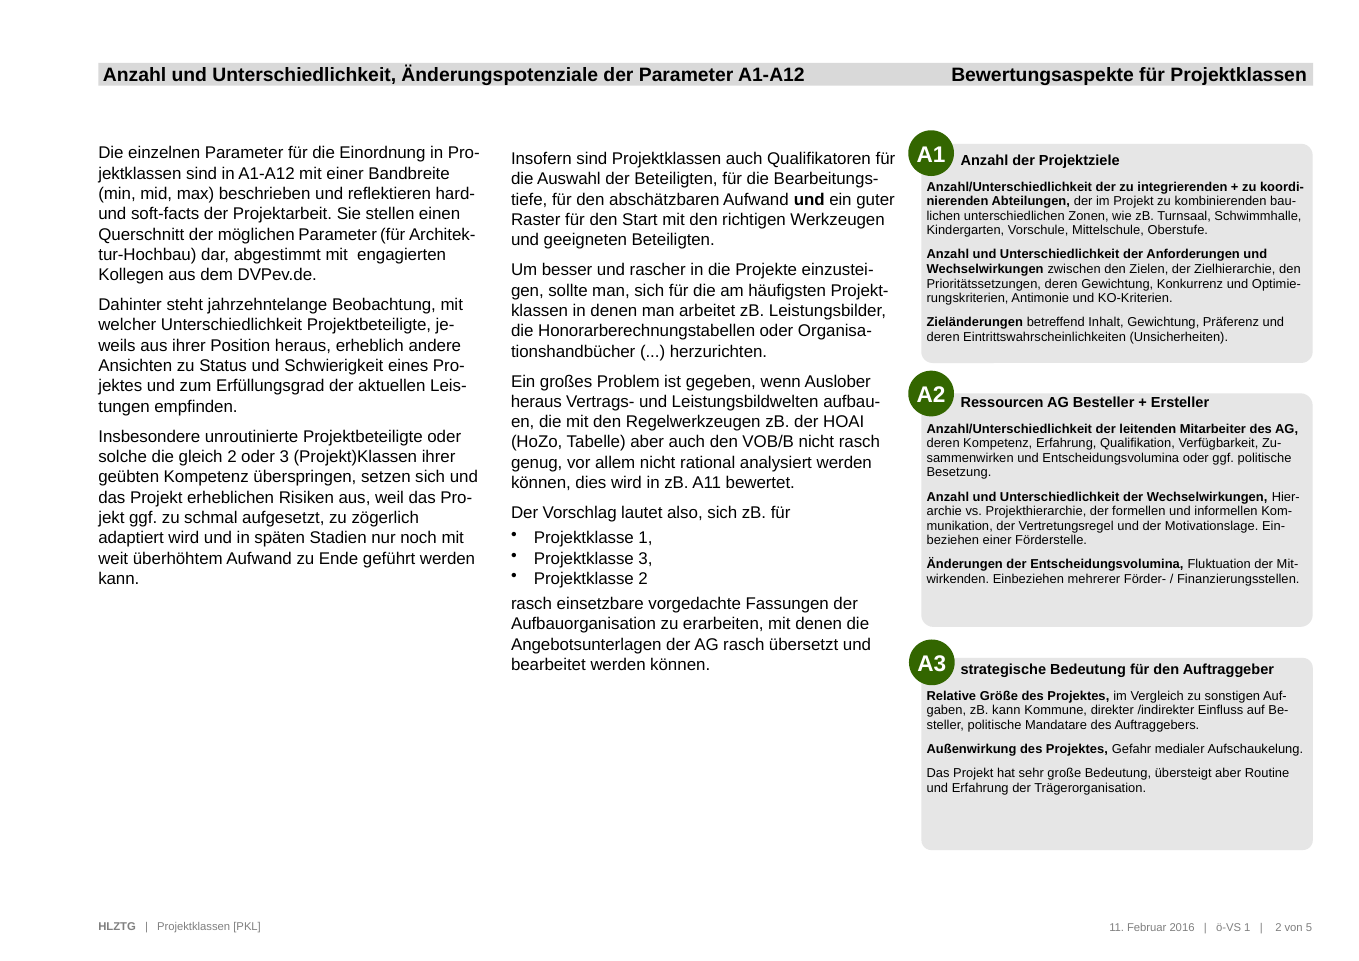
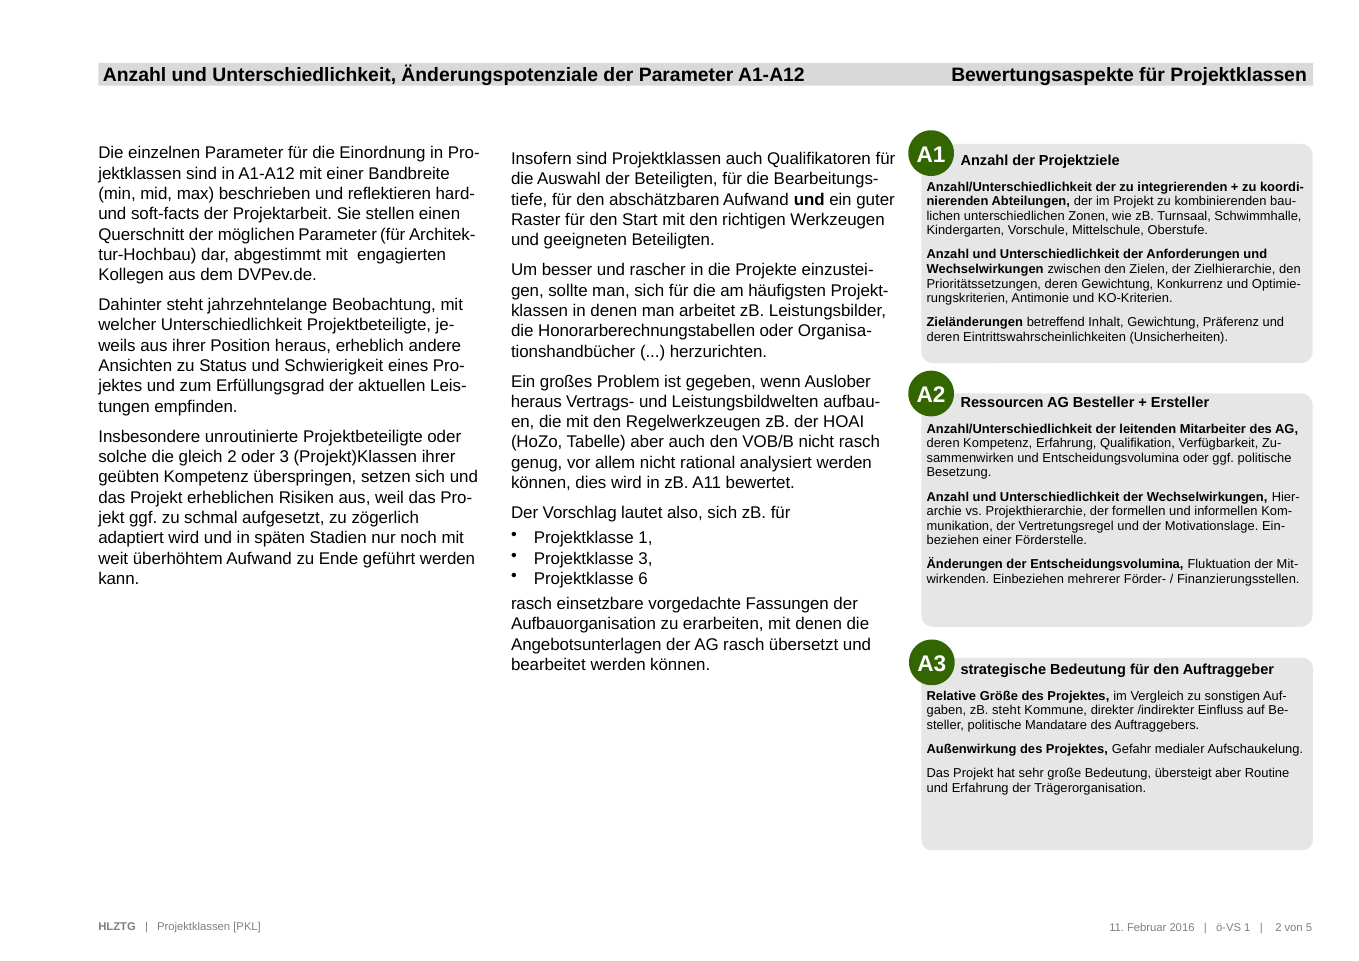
Projektklasse 2: 2 -> 6
zB kann: kann -> steht
